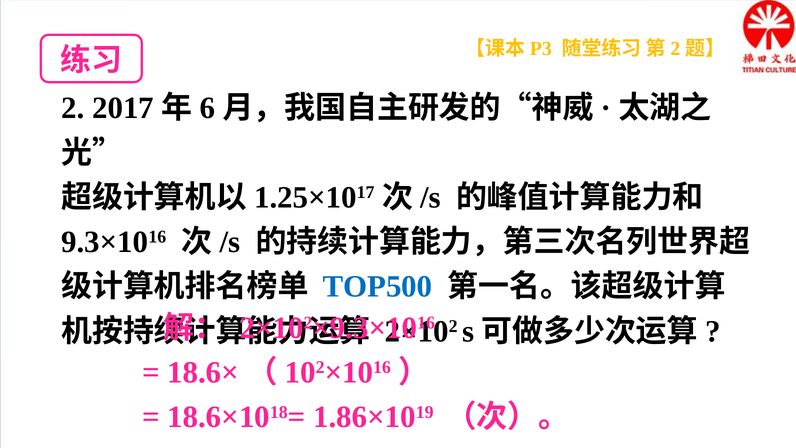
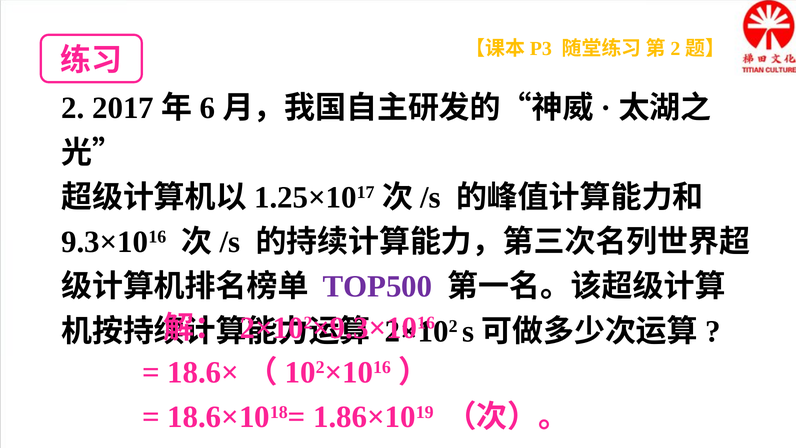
TOP500 colour: blue -> purple
